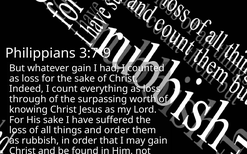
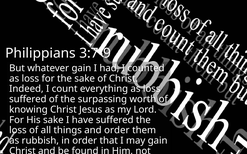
through at (28, 99): through -> suffered
